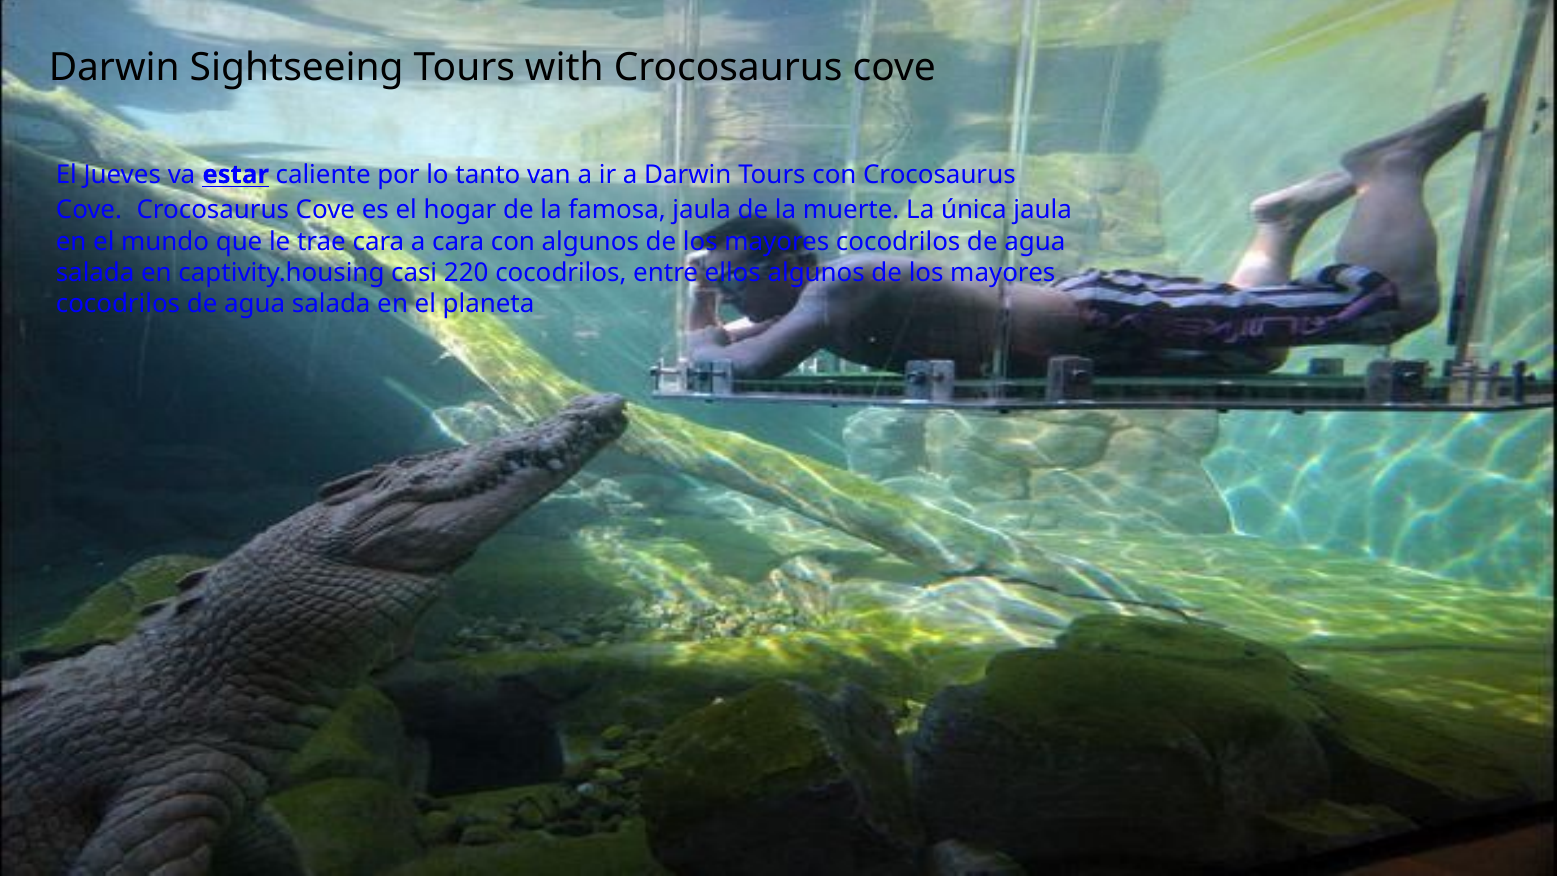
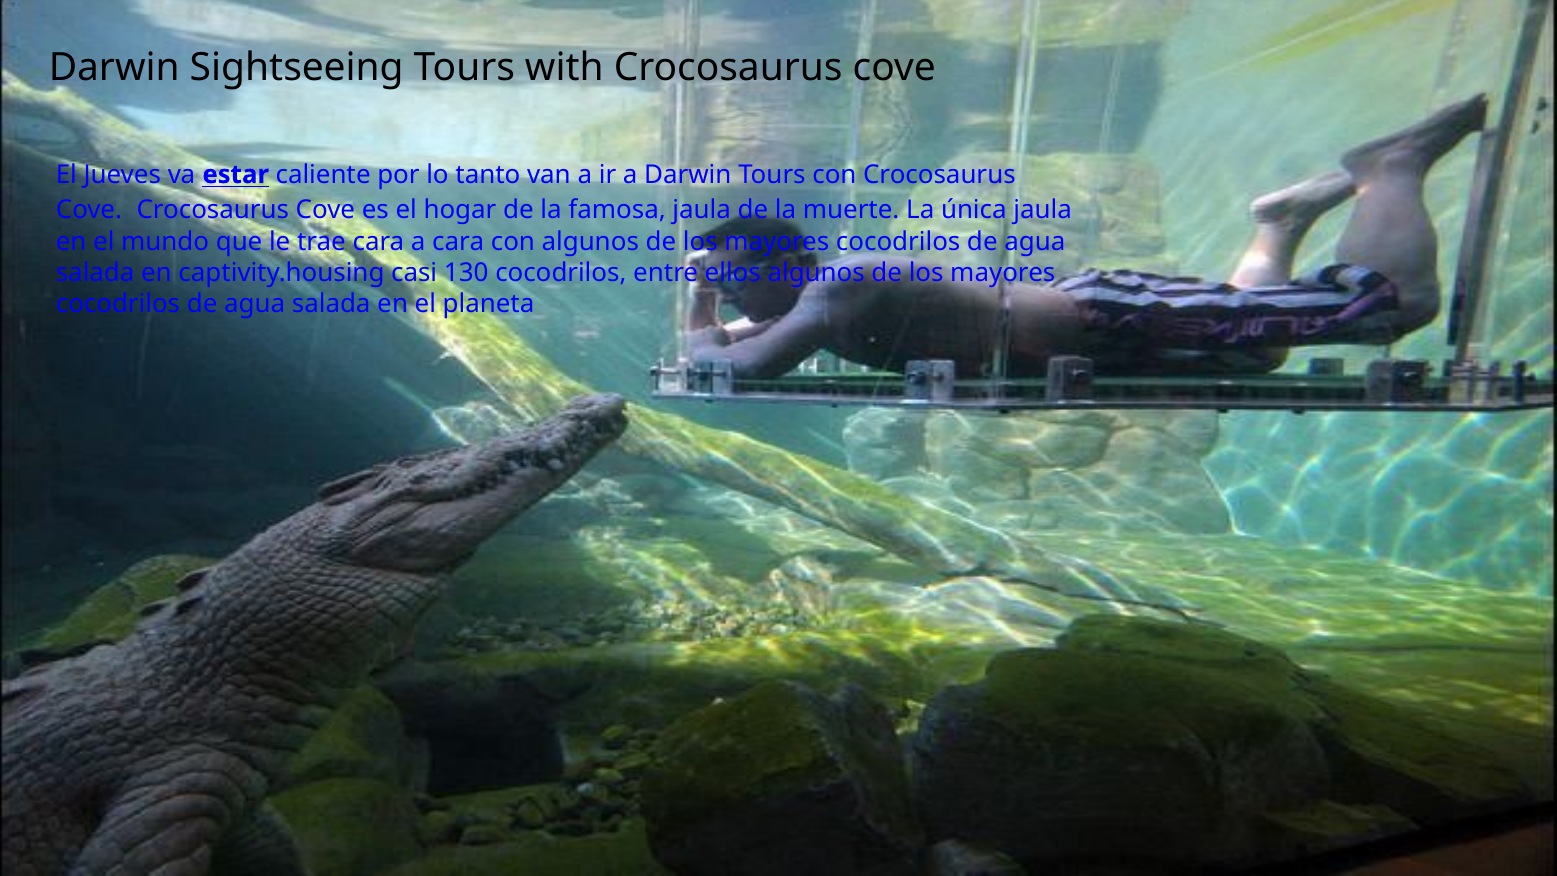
220: 220 -> 130
